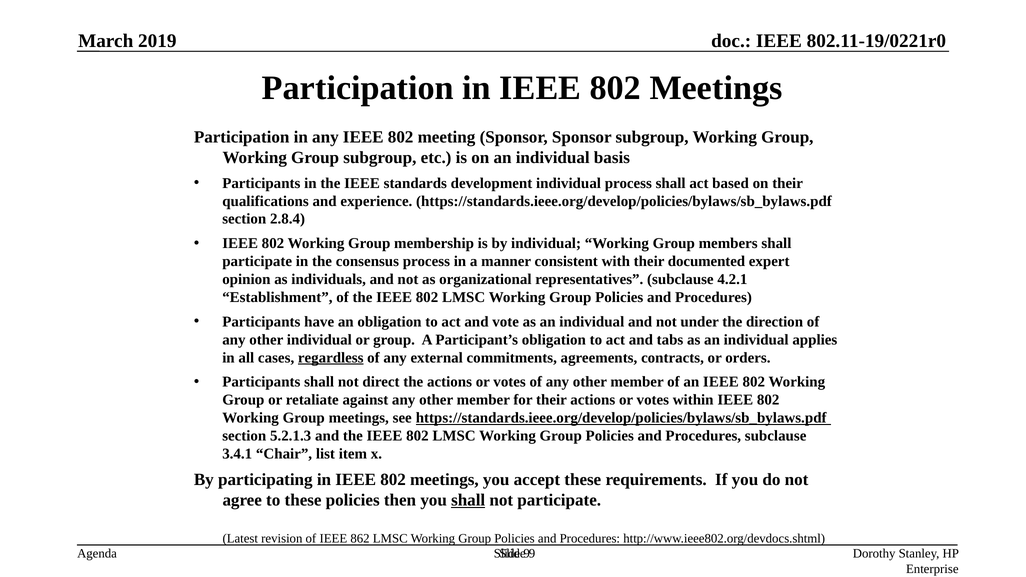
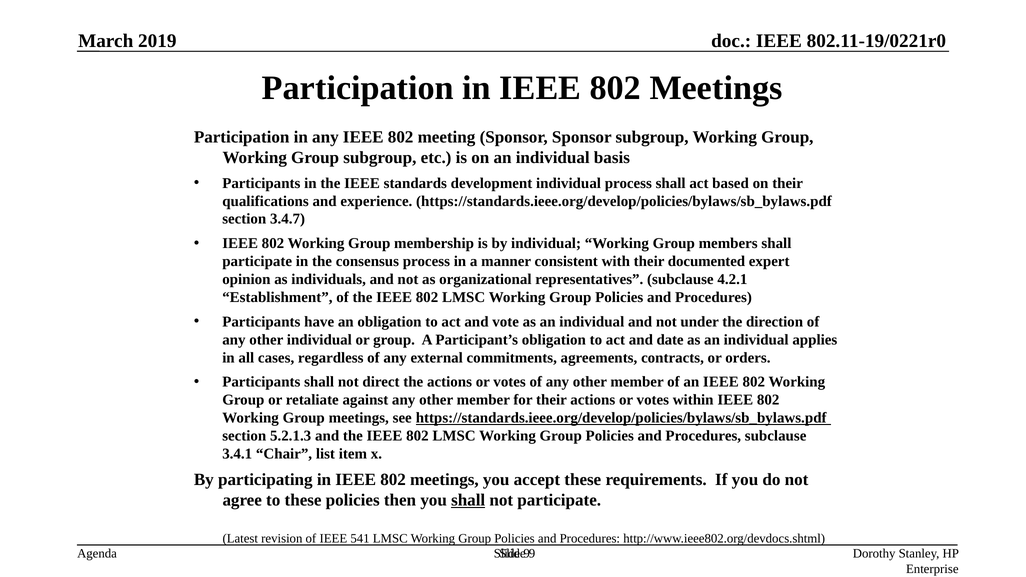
2.8.4: 2.8.4 -> 3.4.7
tabs: tabs -> date
regardless underline: present -> none
862: 862 -> 541
